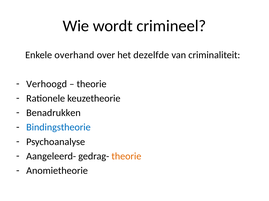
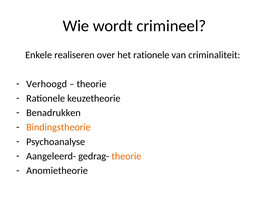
overhand: overhand -> realiseren
het dezelfde: dezelfde -> rationele
Bindingstheorie colour: blue -> orange
